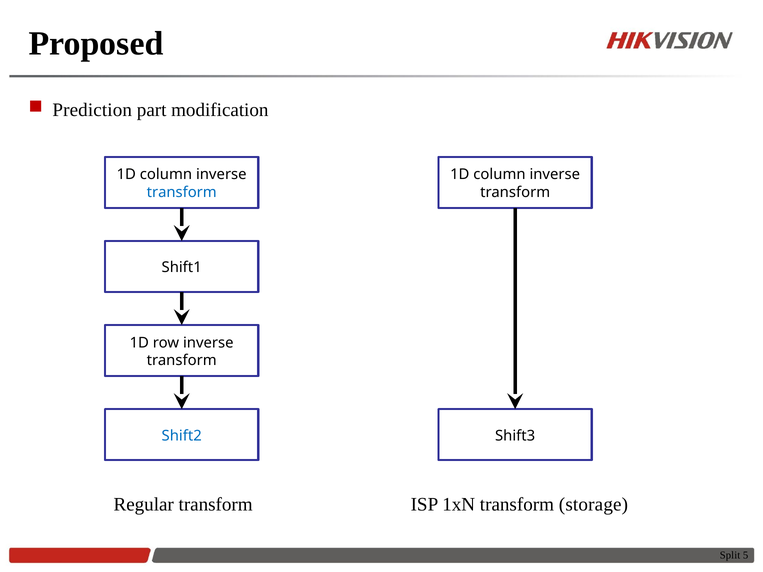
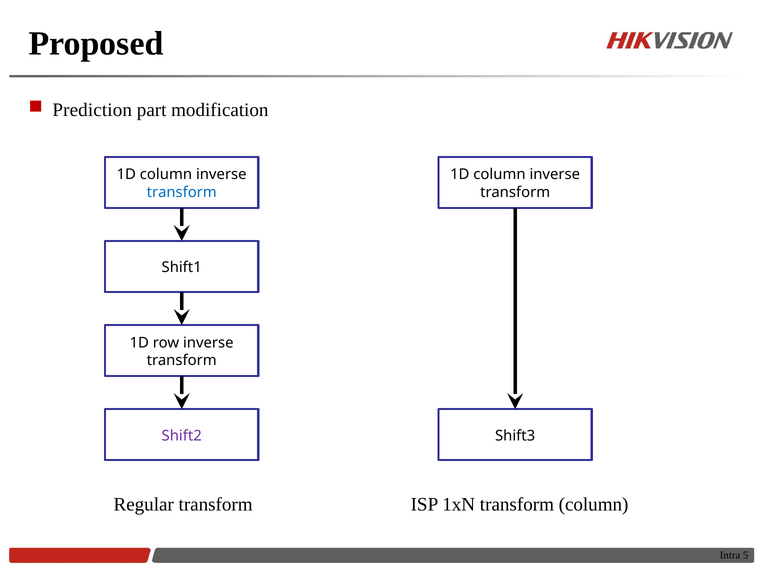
Shift2 colour: blue -> purple
transform storage: storage -> column
Split: Split -> Intra
